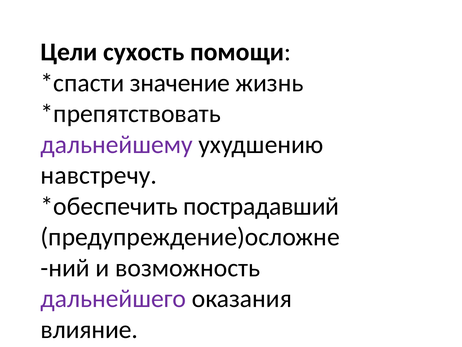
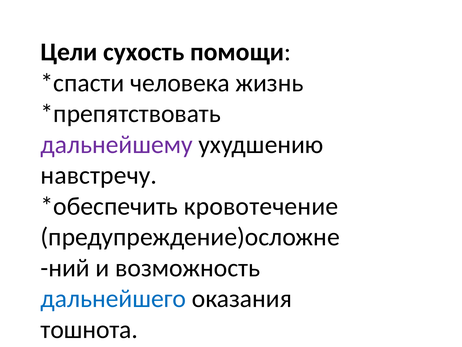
значение: значение -> человека
пострадавший: пострадавший -> кровотечение
дальнейшего colour: purple -> blue
влияние: влияние -> тошнота
